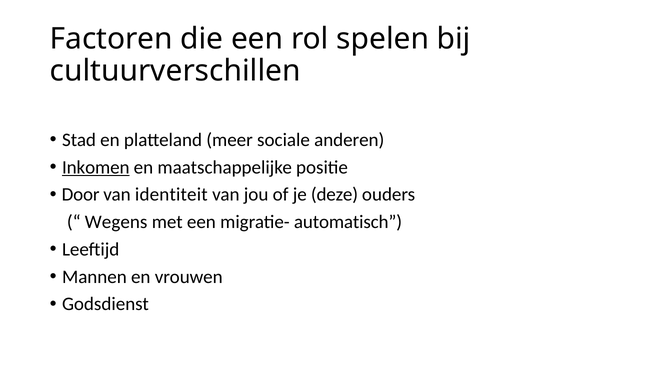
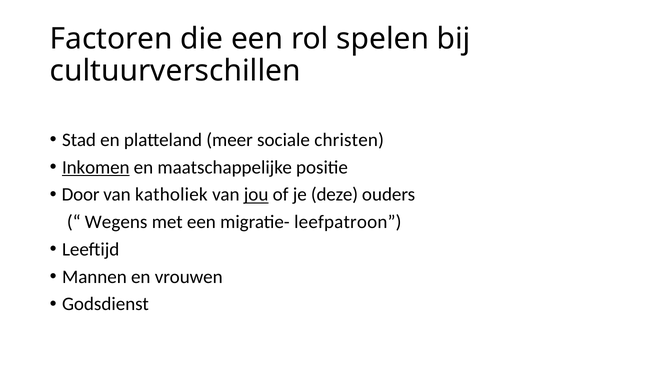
anderen: anderen -> christen
identiteit: identiteit -> katholiek
jou underline: none -> present
automatisch: automatisch -> leefpatroon
